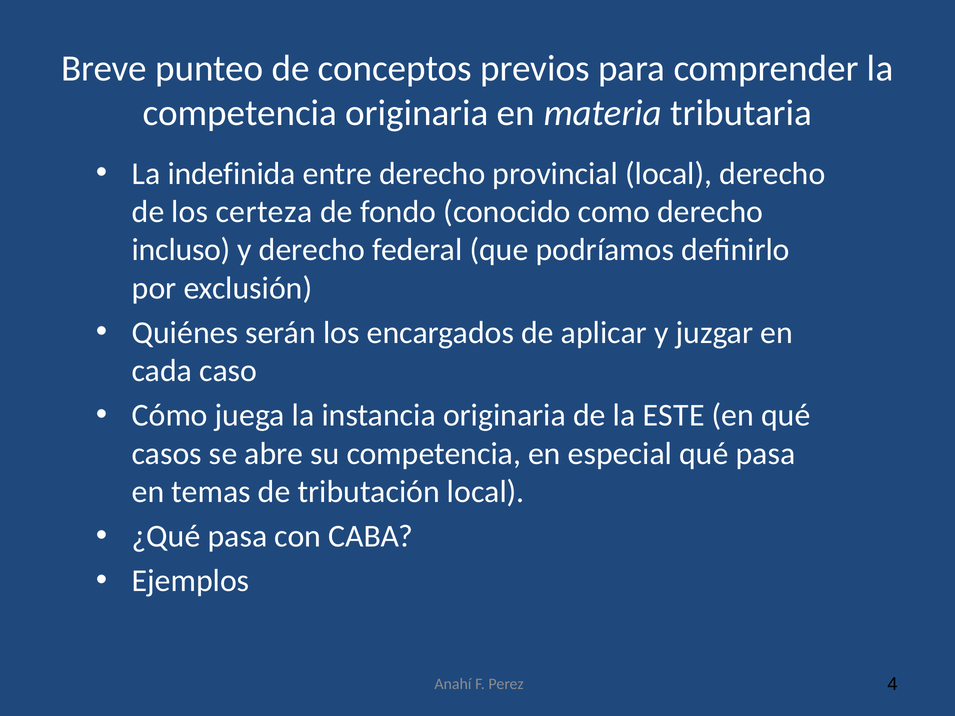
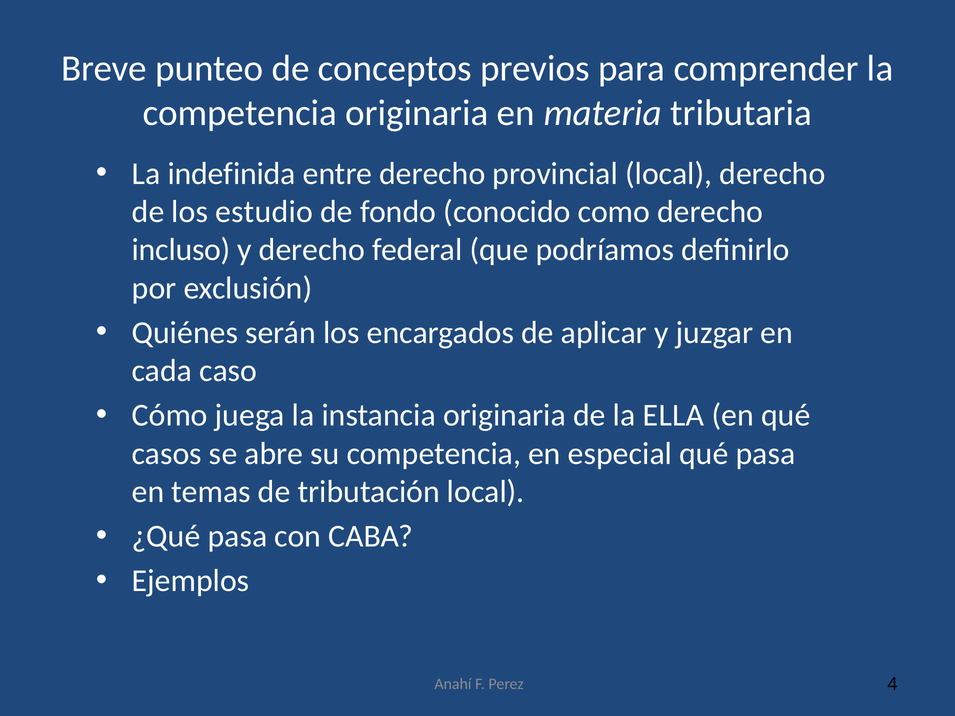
certeza: certeza -> estudio
ESTE: ESTE -> ELLA
